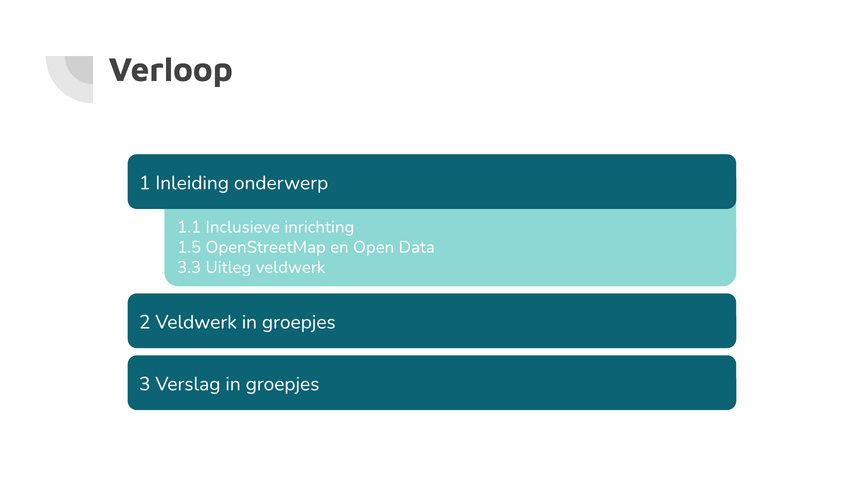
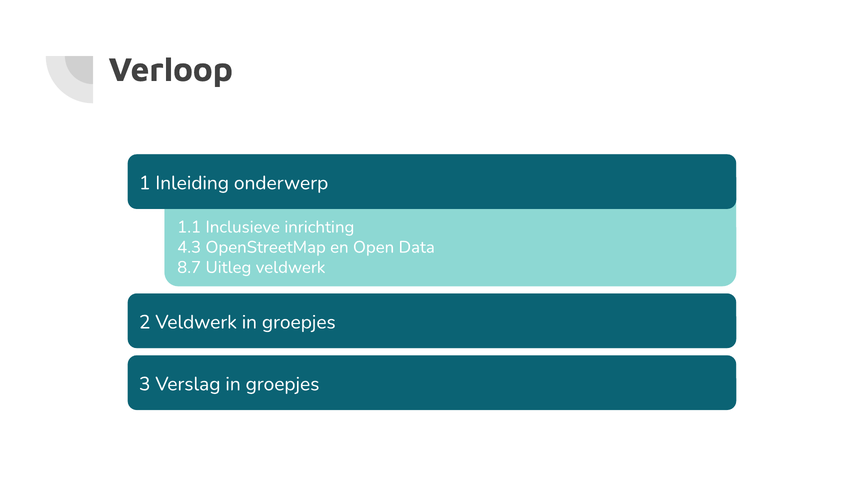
1.5: 1.5 -> 4.3
3.3: 3.3 -> 8.7
